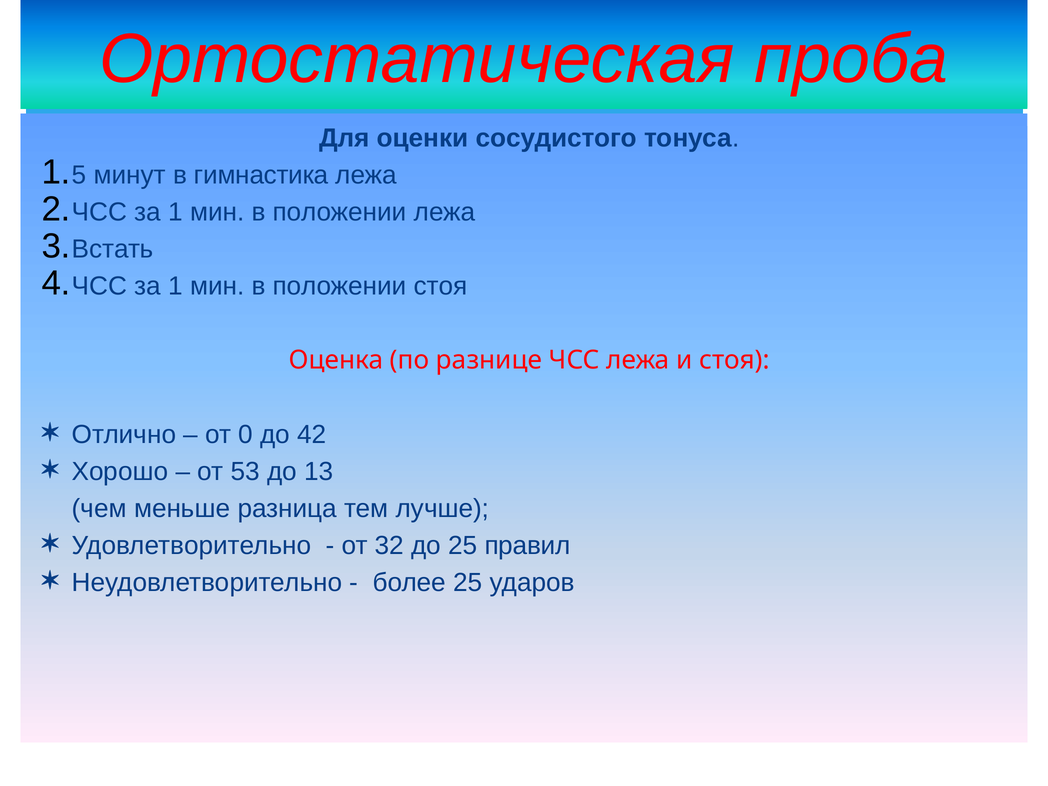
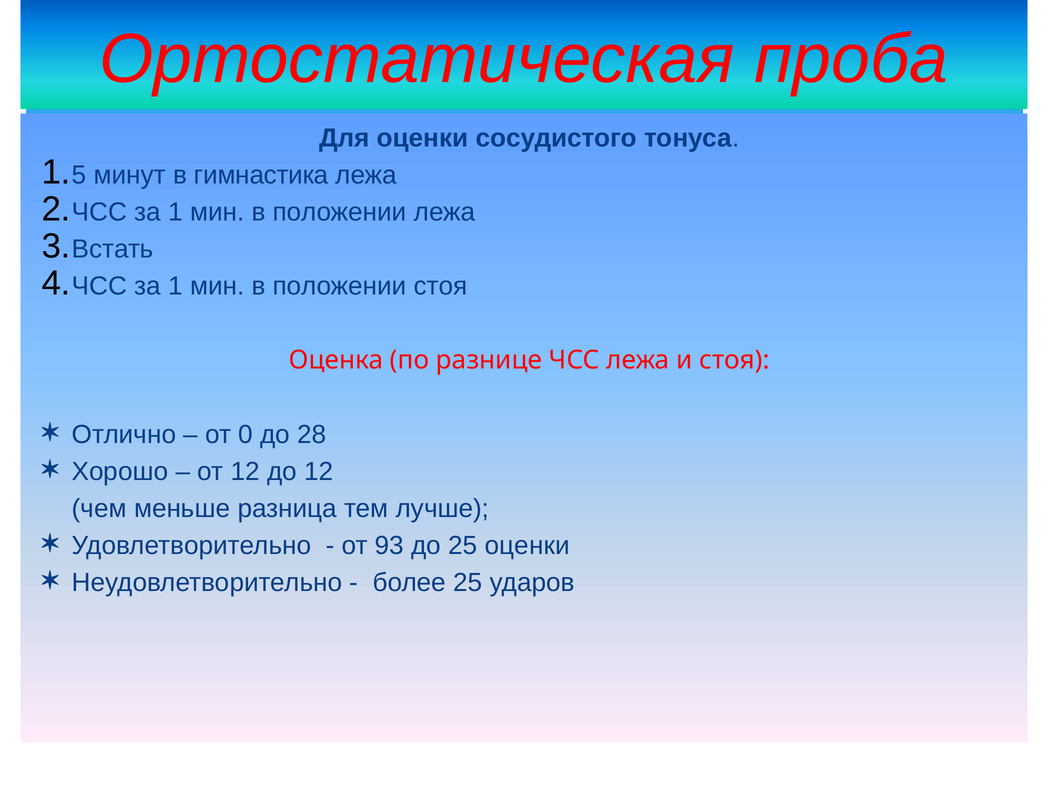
42: 42 -> 28
от 53: 53 -> 12
до 13: 13 -> 12
32: 32 -> 93
25 правил: правил -> оценки
